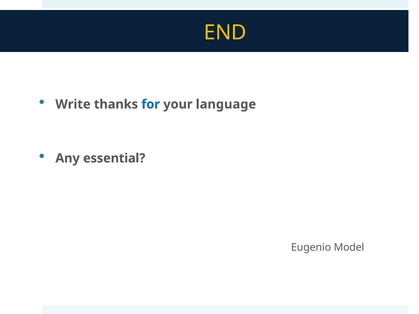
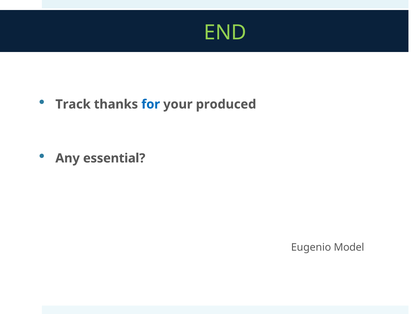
END colour: yellow -> light green
Write: Write -> Track
language: language -> produced
